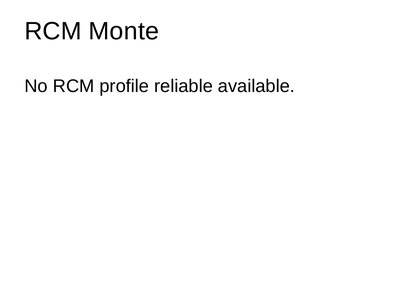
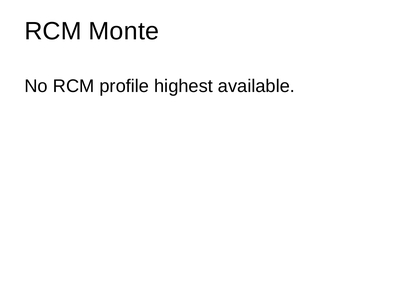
reliable: reliable -> highest
